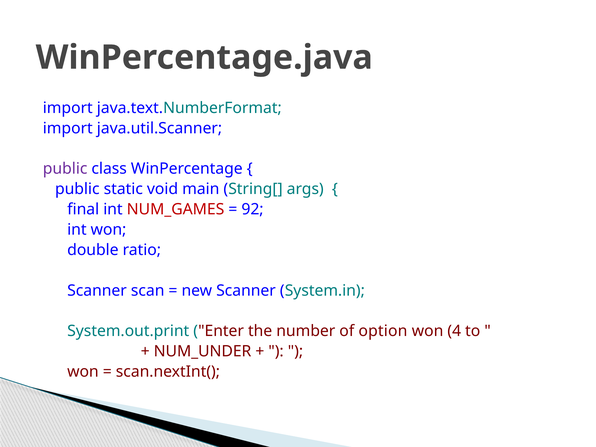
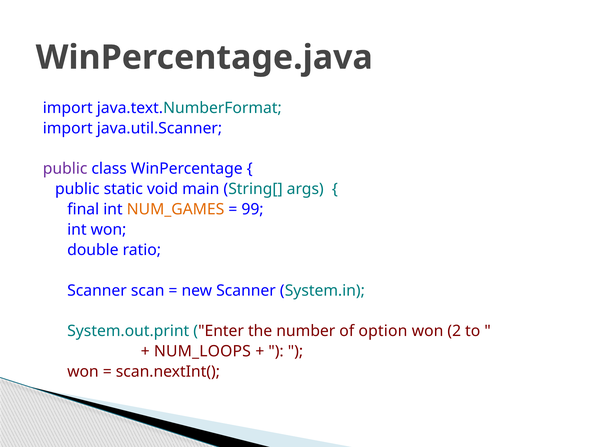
NUM_GAMES colour: red -> orange
92: 92 -> 99
4: 4 -> 2
NUM_UNDER: NUM_UNDER -> NUM_LOOPS
